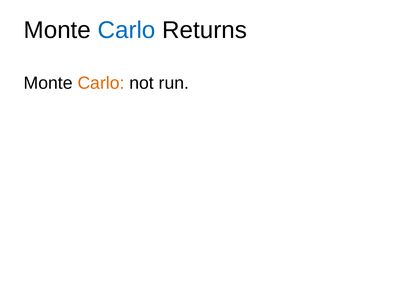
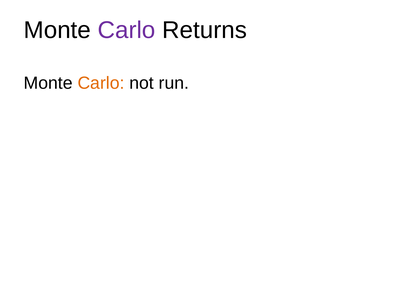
Carlo at (127, 30) colour: blue -> purple
